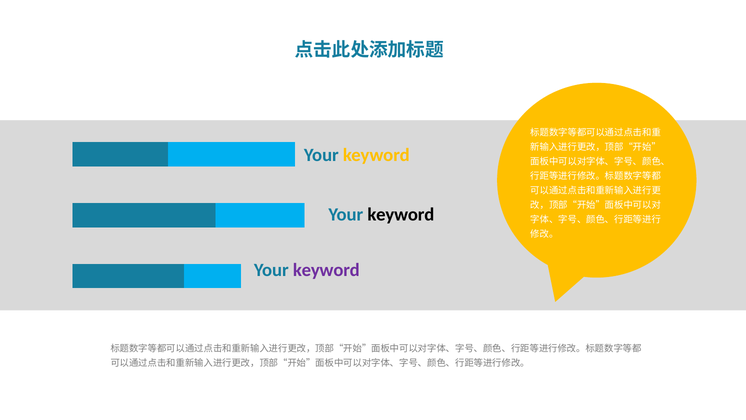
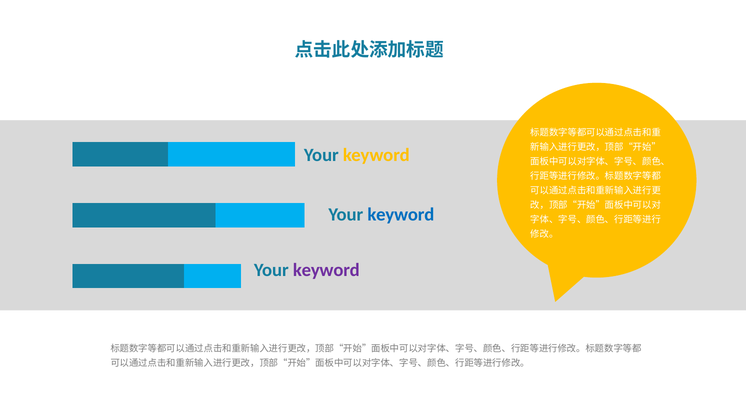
keyword at (401, 214) colour: black -> blue
